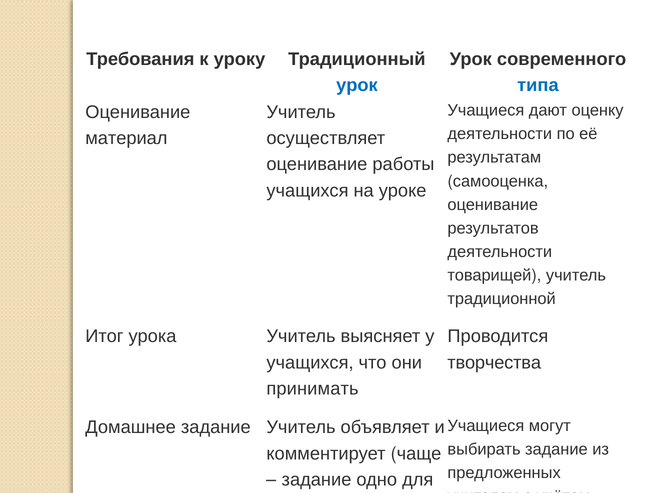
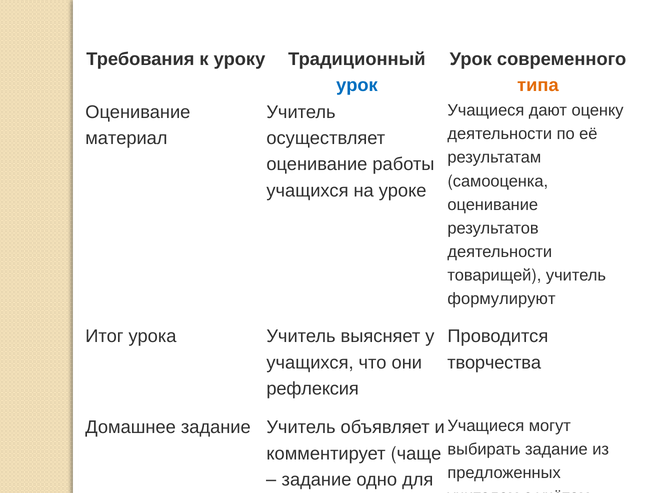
типа colour: blue -> orange
традиционной: традиционной -> формулируют
принимать: принимать -> рефлексия
